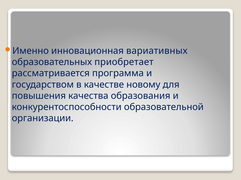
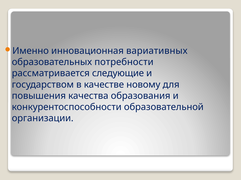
приобретает: приобретает -> потребности
программа: программа -> следующие
